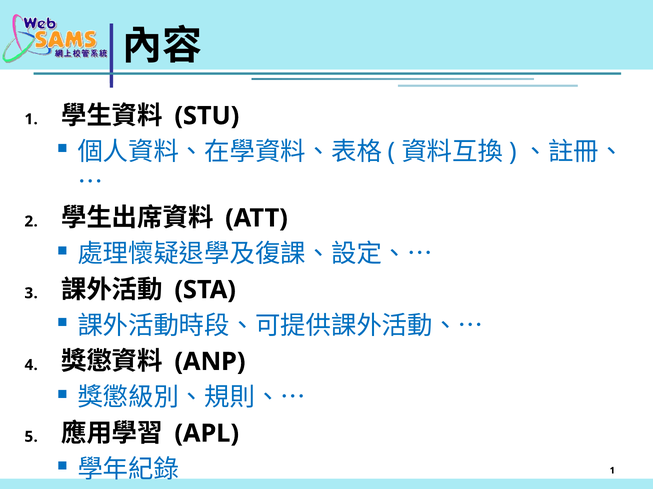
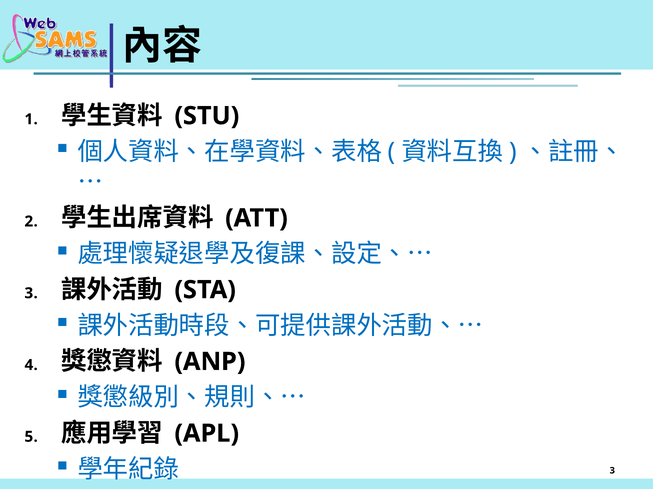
1 at (612, 471): 1 -> 3
